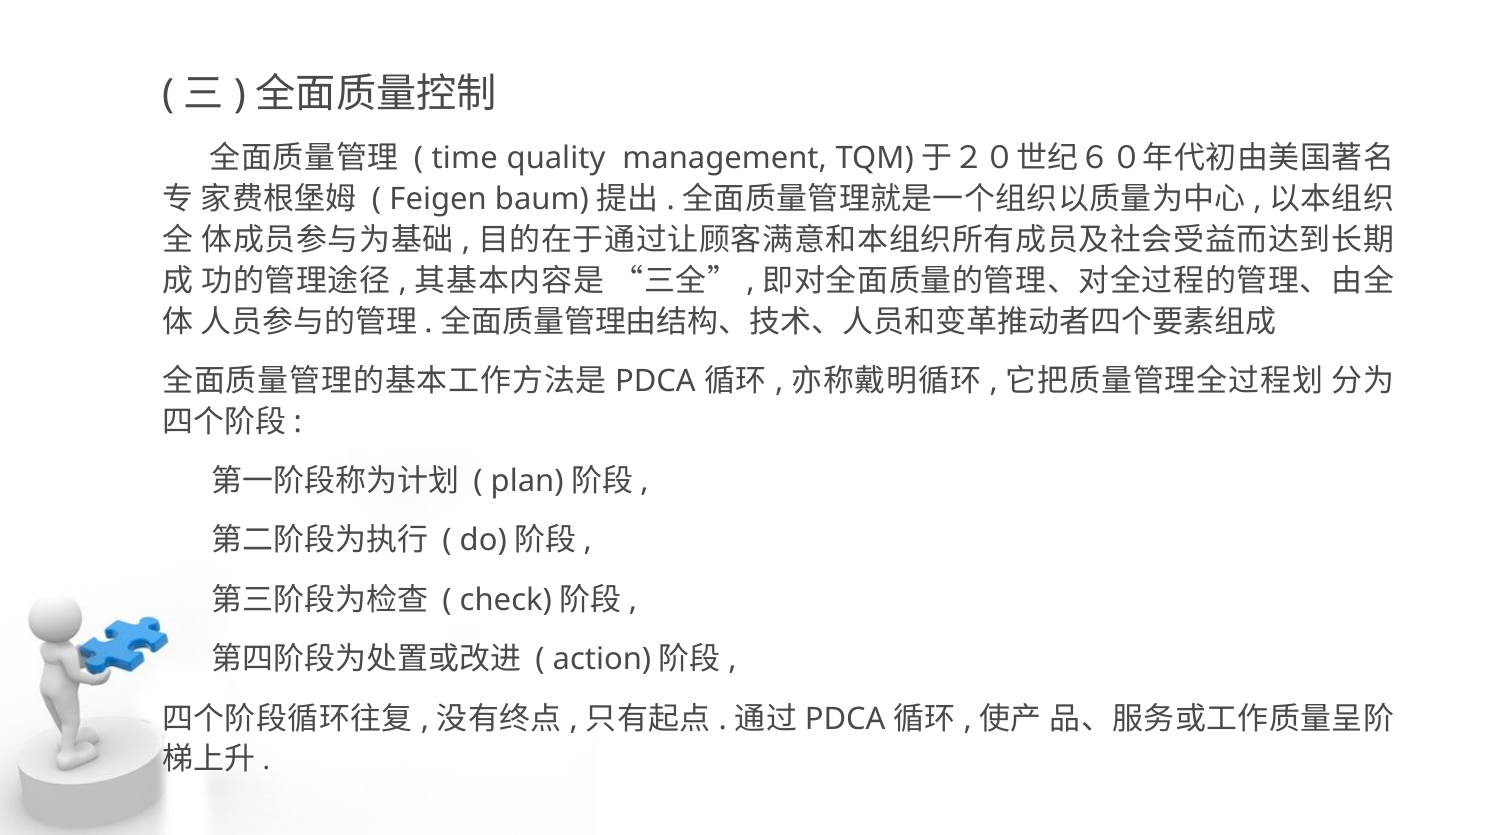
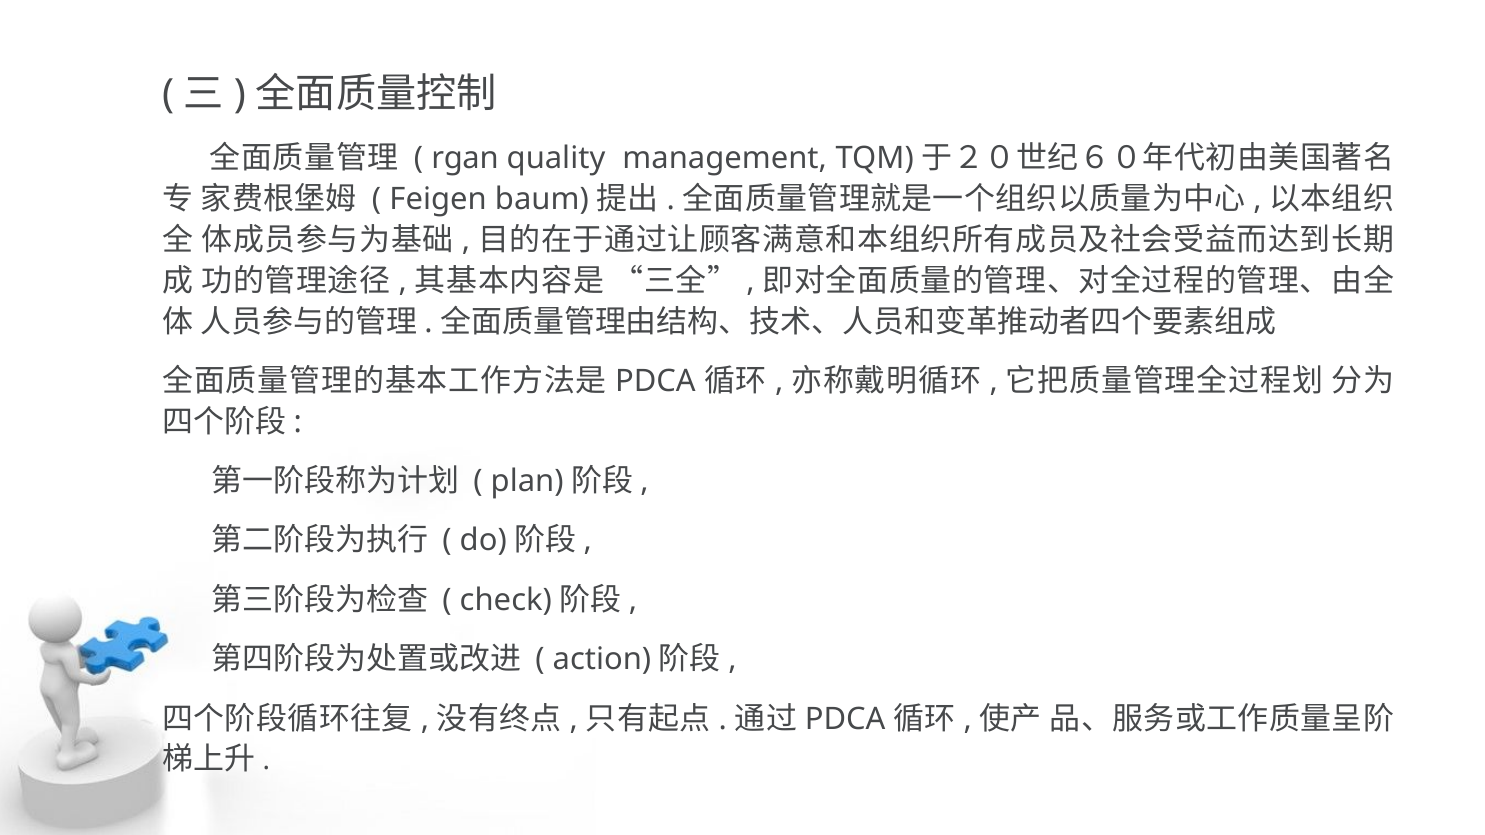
time: time -> rgan
